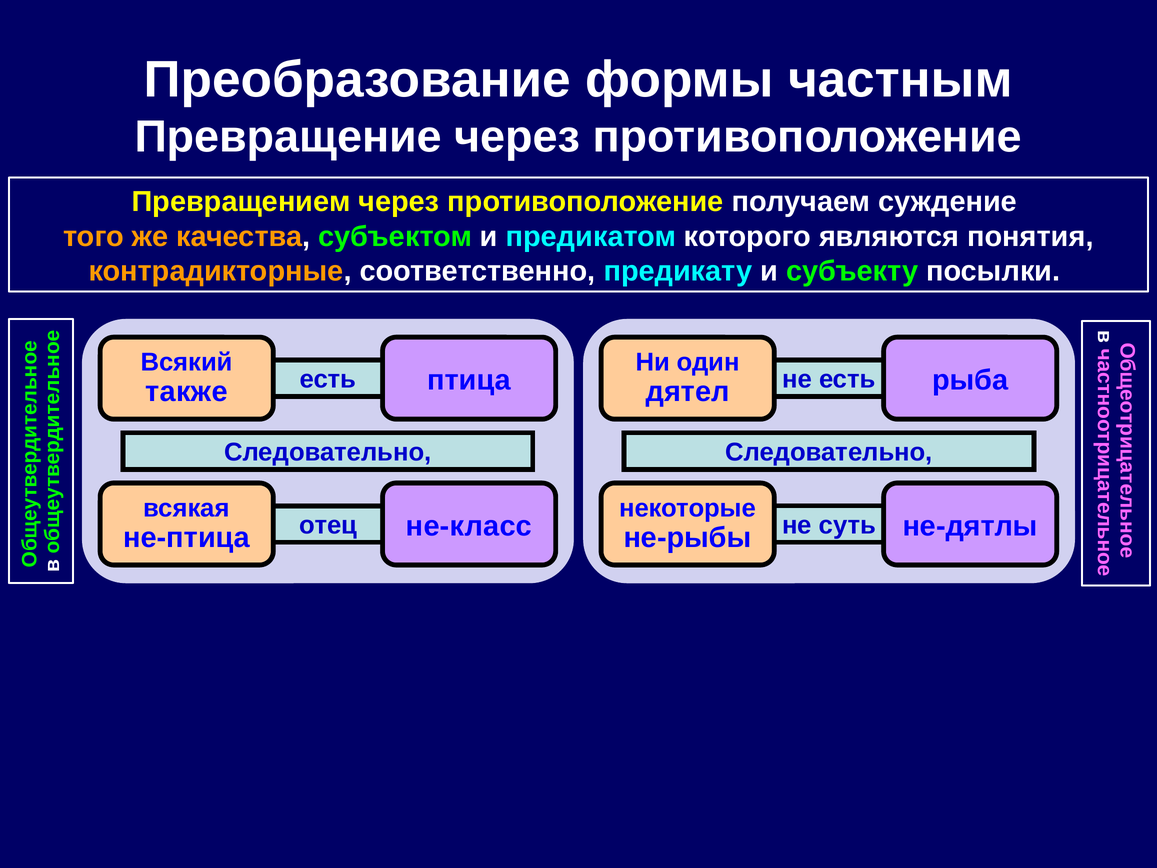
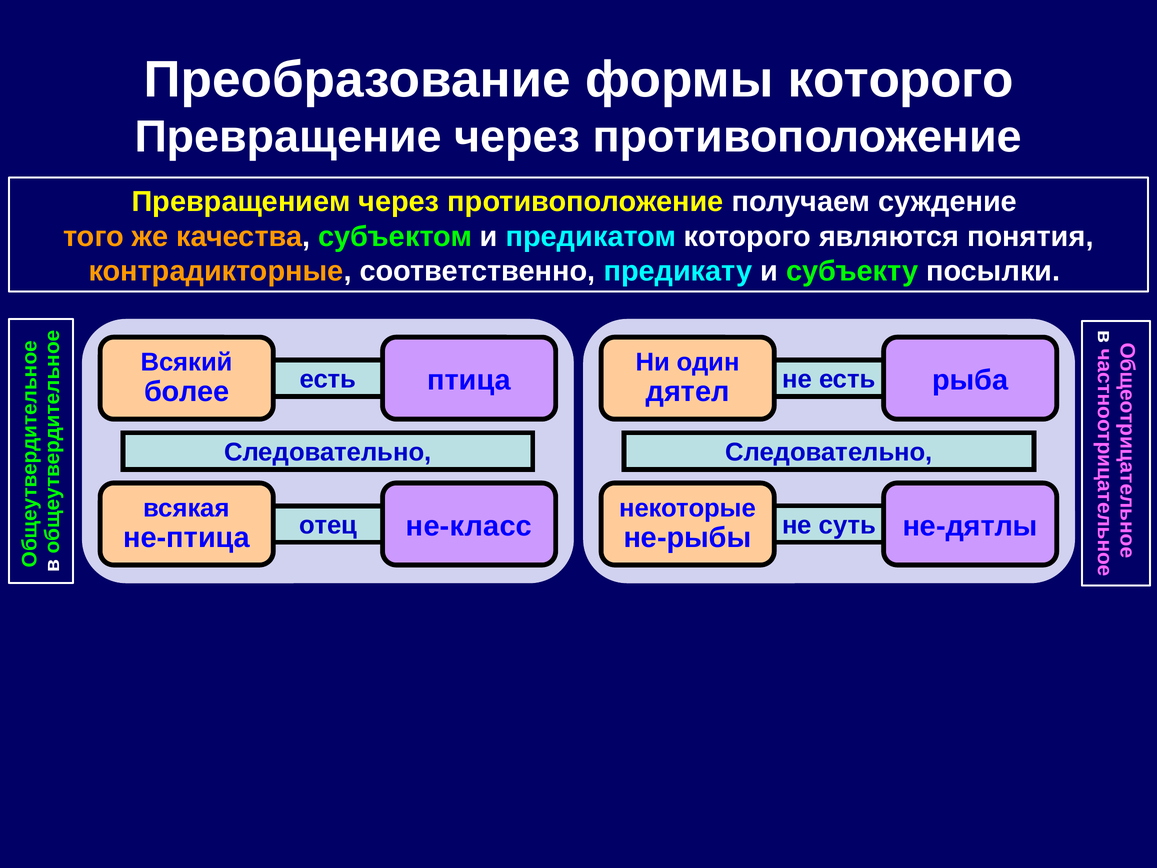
формы частным: частным -> которого
также: также -> более
